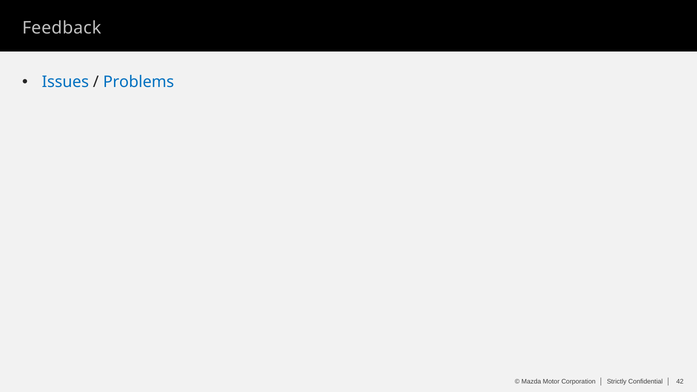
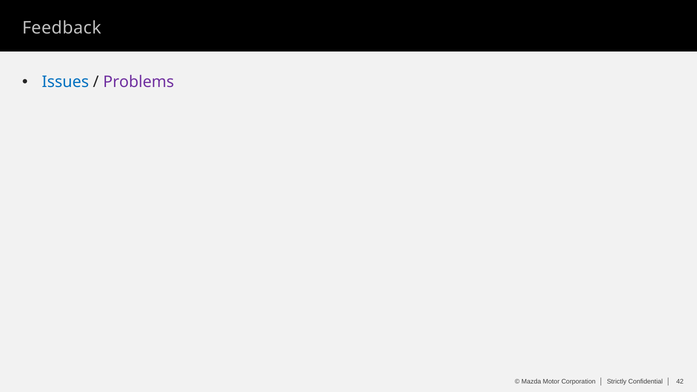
Problems colour: blue -> purple
